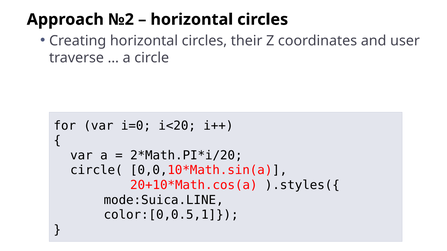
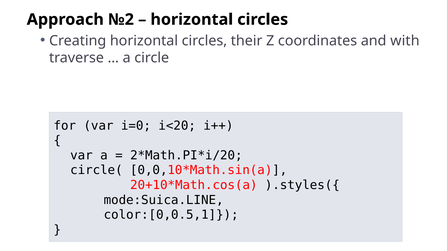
user: user -> with
